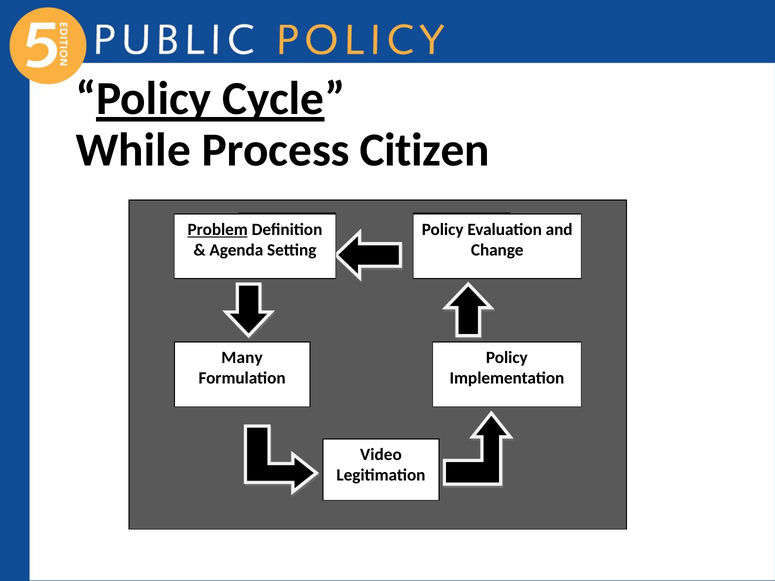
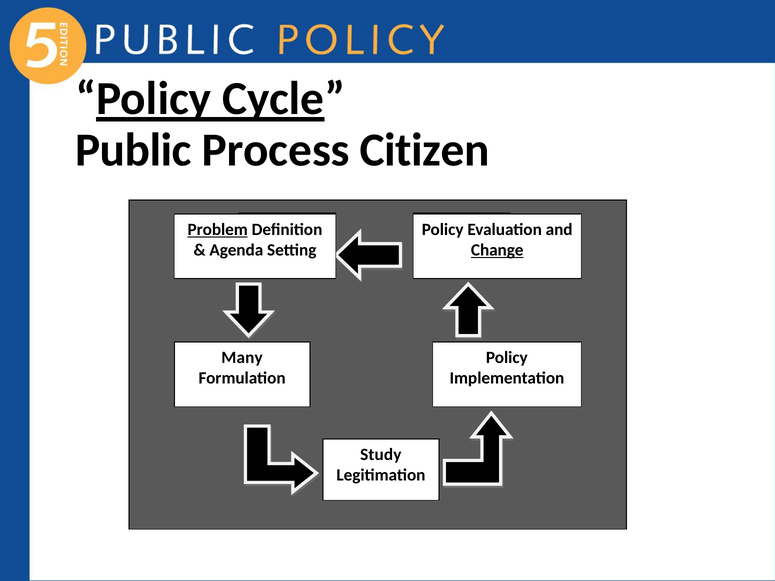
While: While -> Public
Change at (497, 250) underline: none -> present
Video: Video -> Study
